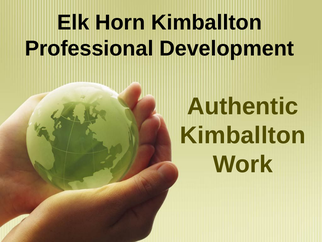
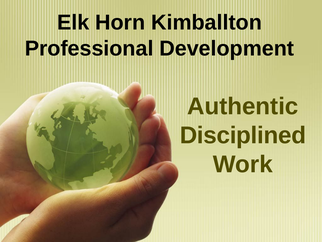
Kimballton at (243, 135): Kimballton -> Disciplined
